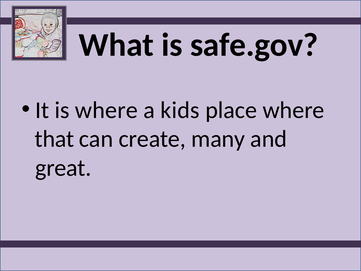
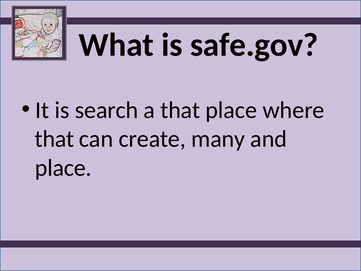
is where: where -> search
a kids: kids -> that
great at (63, 168): great -> place
